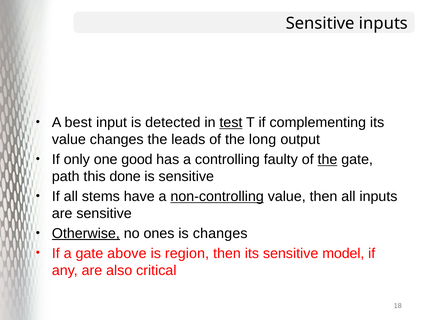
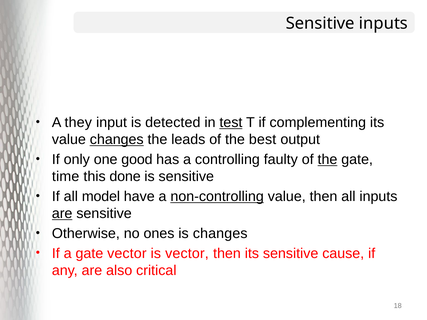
best: best -> they
changes at (117, 140) underline: none -> present
long: long -> best
path: path -> time
stems: stems -> model
are at (62, 214) underline: none -> present
Otherwise underline: present -> none
gate above: above -> vector
is region: region -> vector
model: model -> cause
